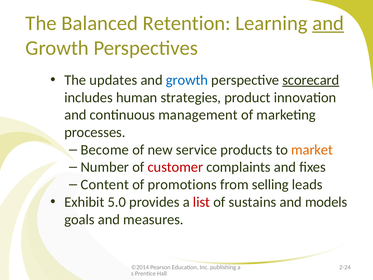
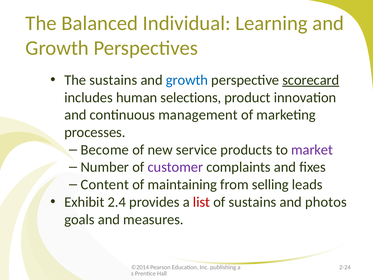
Retention: Retention -> Individual
and at (328, 23) underline: present -> none
The updates: updates -> sustains
strategies: strategies -> selections
market colour: orange -> purple
customer colour: red -> purple
promotions: promotions -> maintaining
5.0: 5.0 -> 2.4
models: models -> photos
